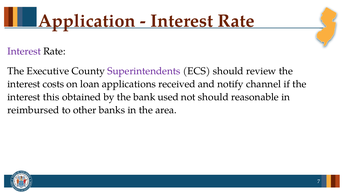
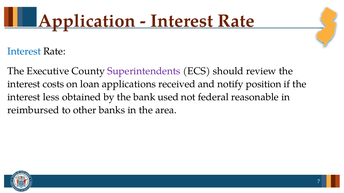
Interest at (24, 52) colour: purple -> blue
channel: channel -> position
this: this -> less
not should: should -> federal
